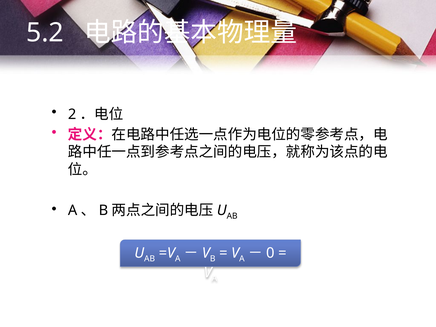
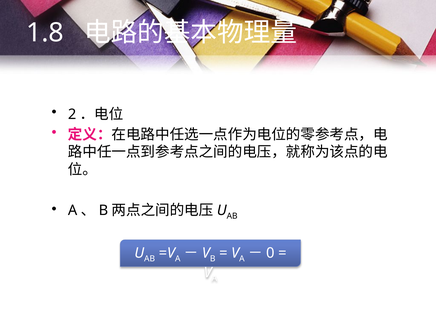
5.2: 5.2 -> 1.8
